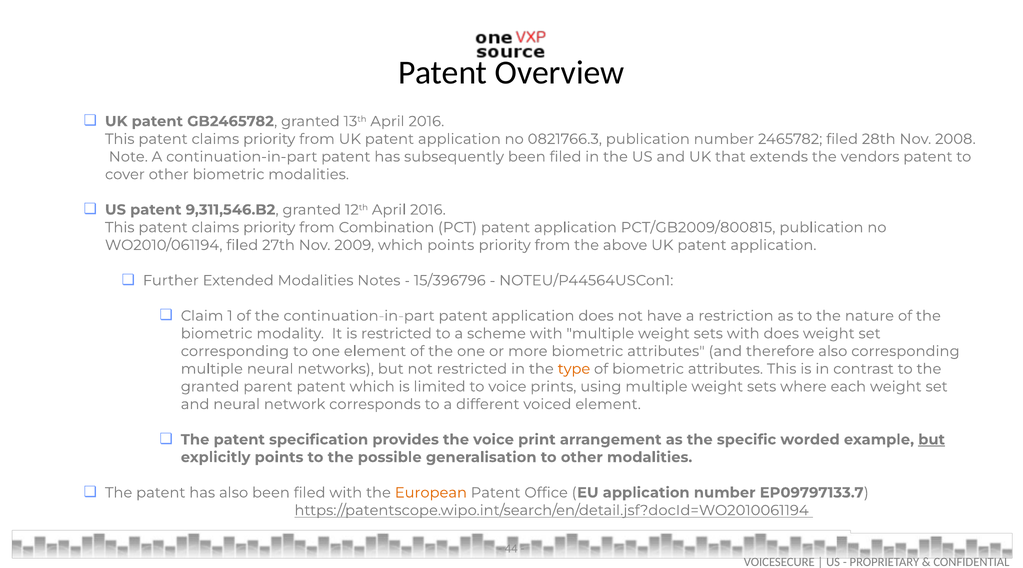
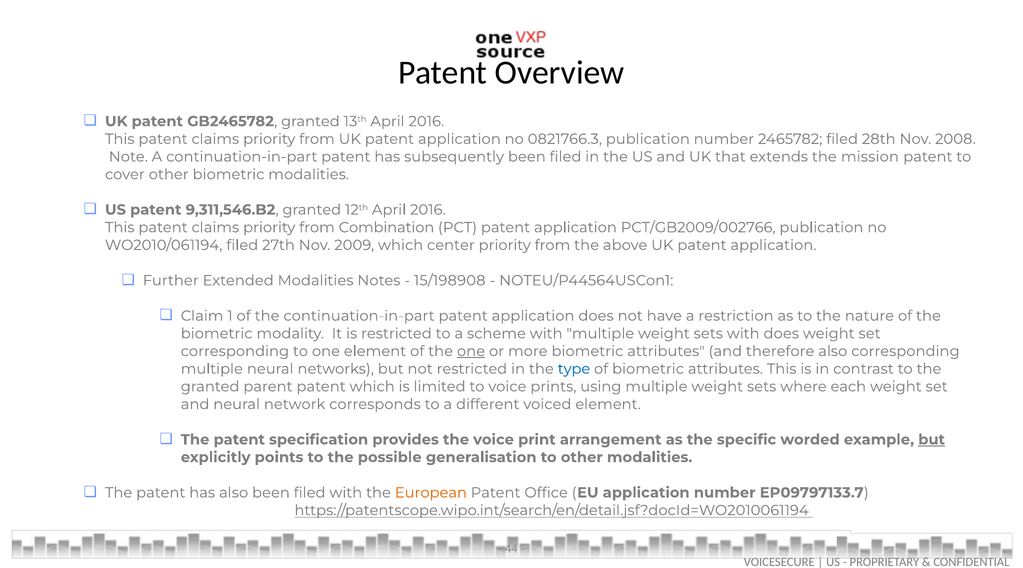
vendors: vendors -> mission
PCT/GB2009/800815: PCT/GB2009/800815 -> PCT/GB2009/002766
which points: points -> center
15/396796: 15/396796 -> 15/198908
one at (471, 351) underline: none -> present
type colour: orange -> blue
